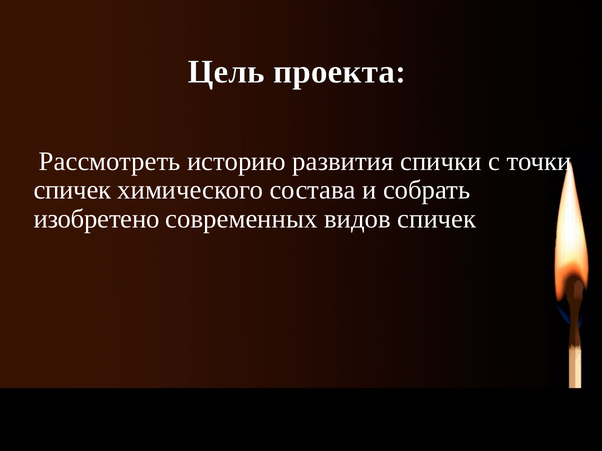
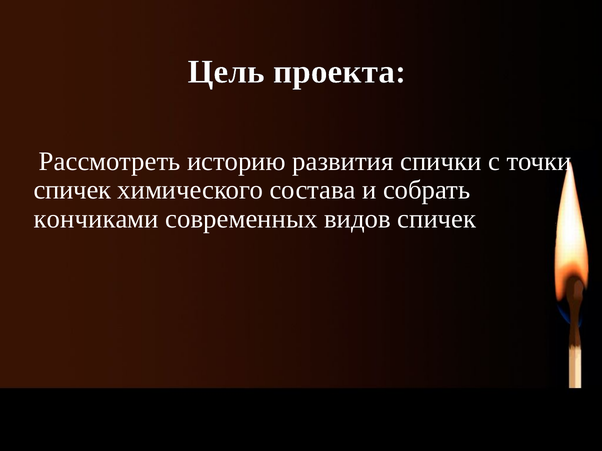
изобретено: изобретено -> кончиками
